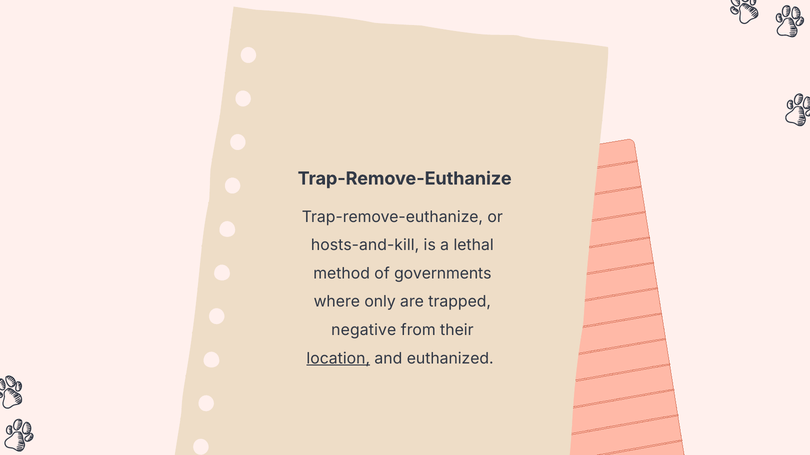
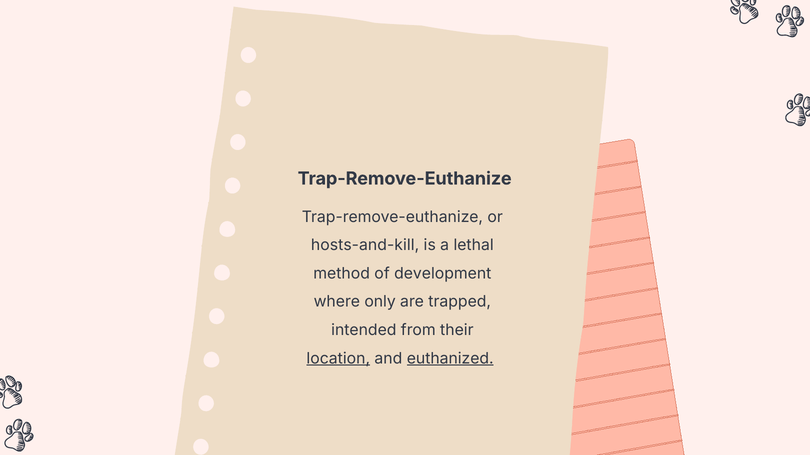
governments: governments -> development
negative: negative -> intended
euthanized underline: none -> present
